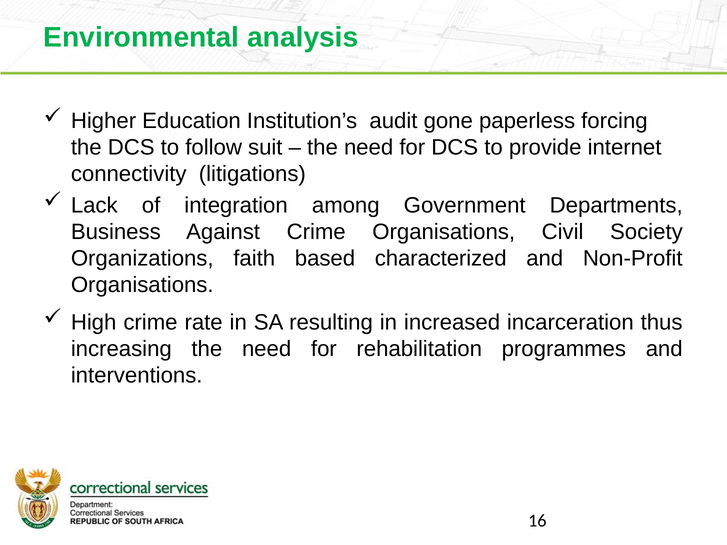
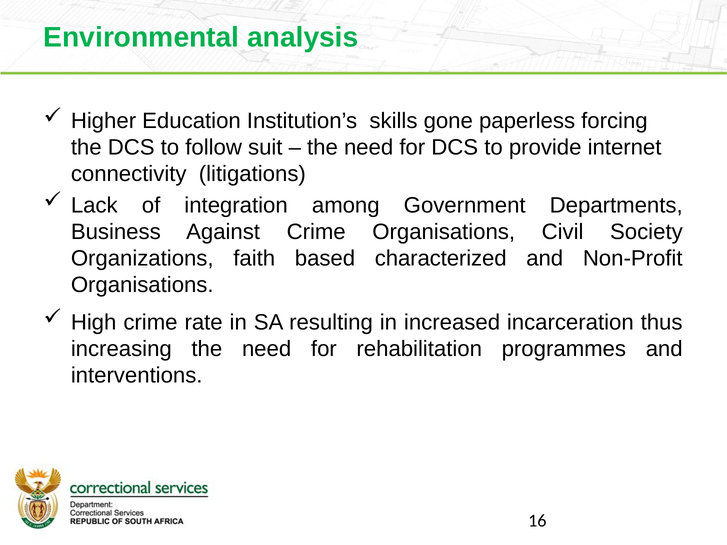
audit: audit -> skills
